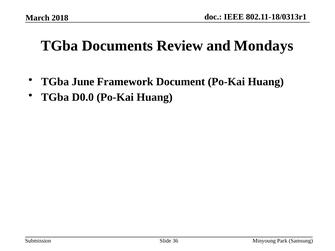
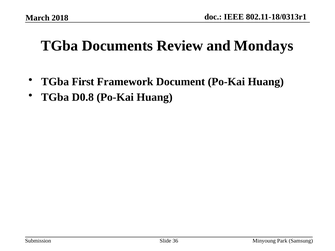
June: June -> First
D0.0: D0.0 -> D0.8
